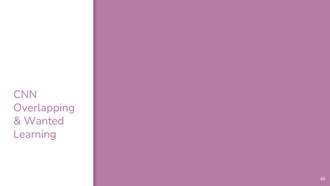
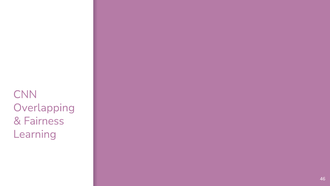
Wanted: Wanted -> Fairness
